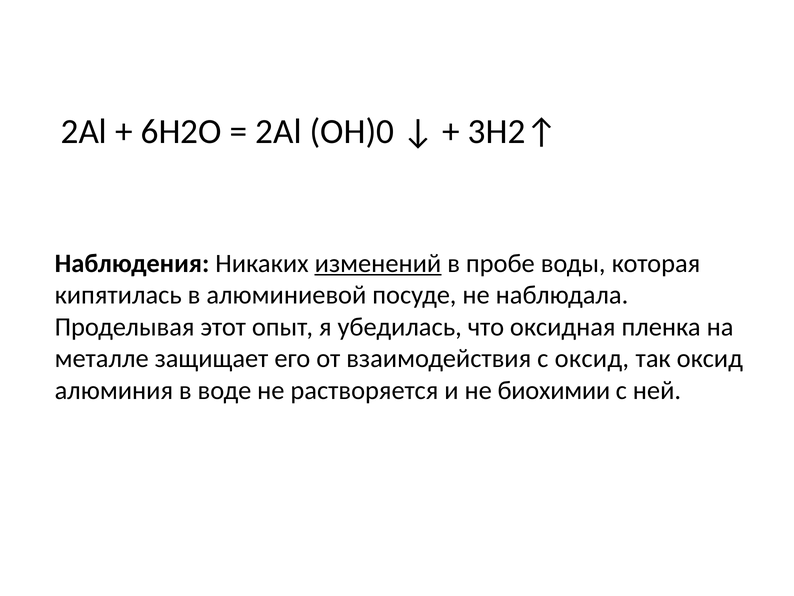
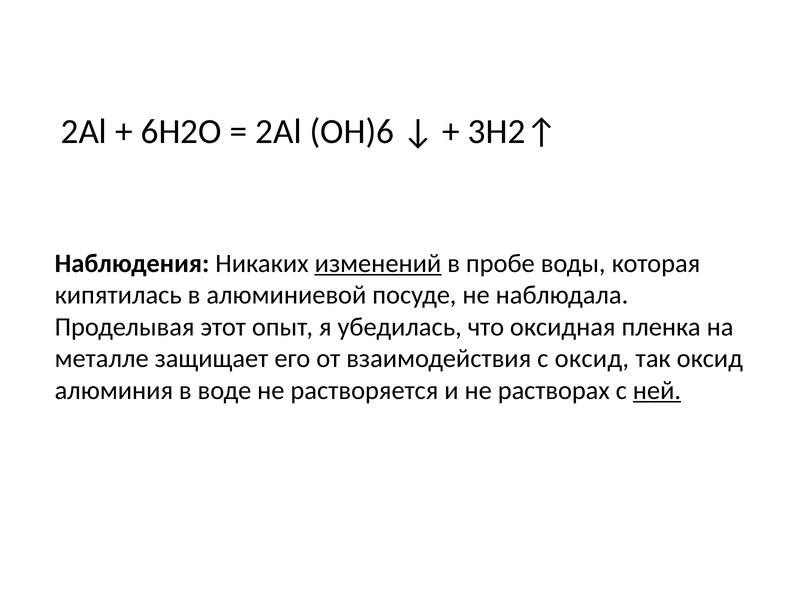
OH)0: OH)0 -> OH)6
биохимии: биохимии -> растворах
ней underline: none -> present
